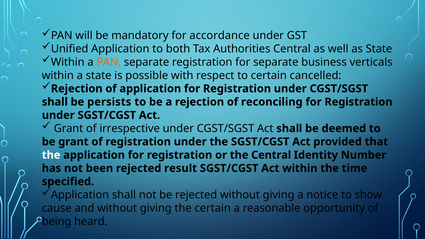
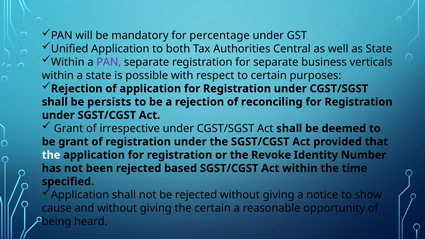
accordance: accordance -> percentage
PAN at (109, 62) colour: orange -> purple
cancelled: cancelled -> purposes
the Central: Central -> Revoke
result: result -> based
